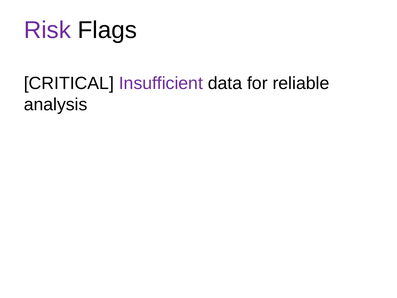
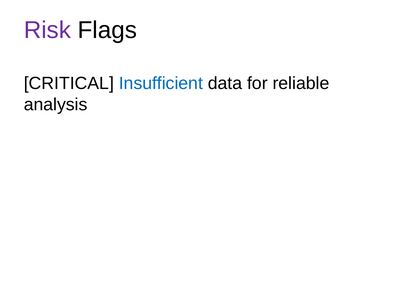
Insufficient colour: purple -> blue
